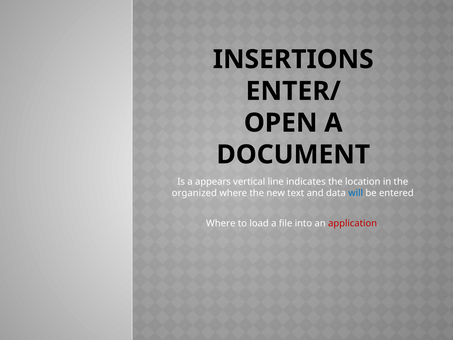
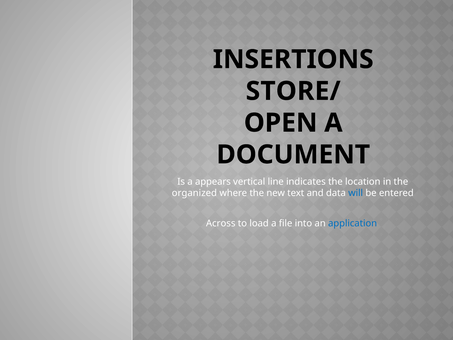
ENTER/: ENTER/ -> STORE/
Where at (221, 223): Where -> Across
application colour: red -> blue
